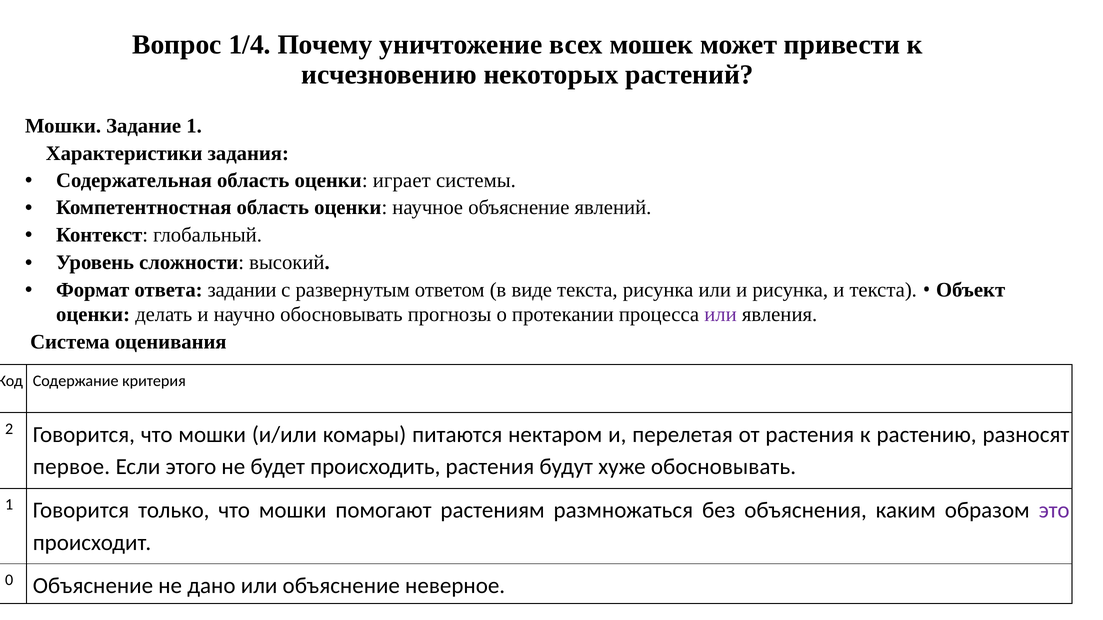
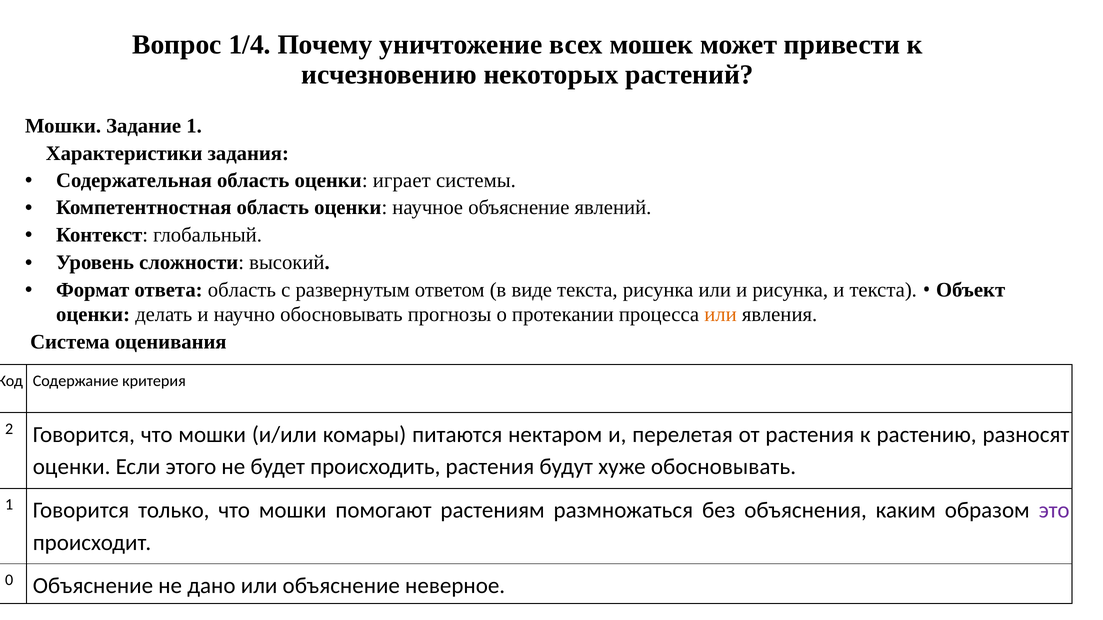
ответа задании: задании -> область
или at (720, 315) colour: purple -> orange
первое at (72, 467): первое -> оценки
